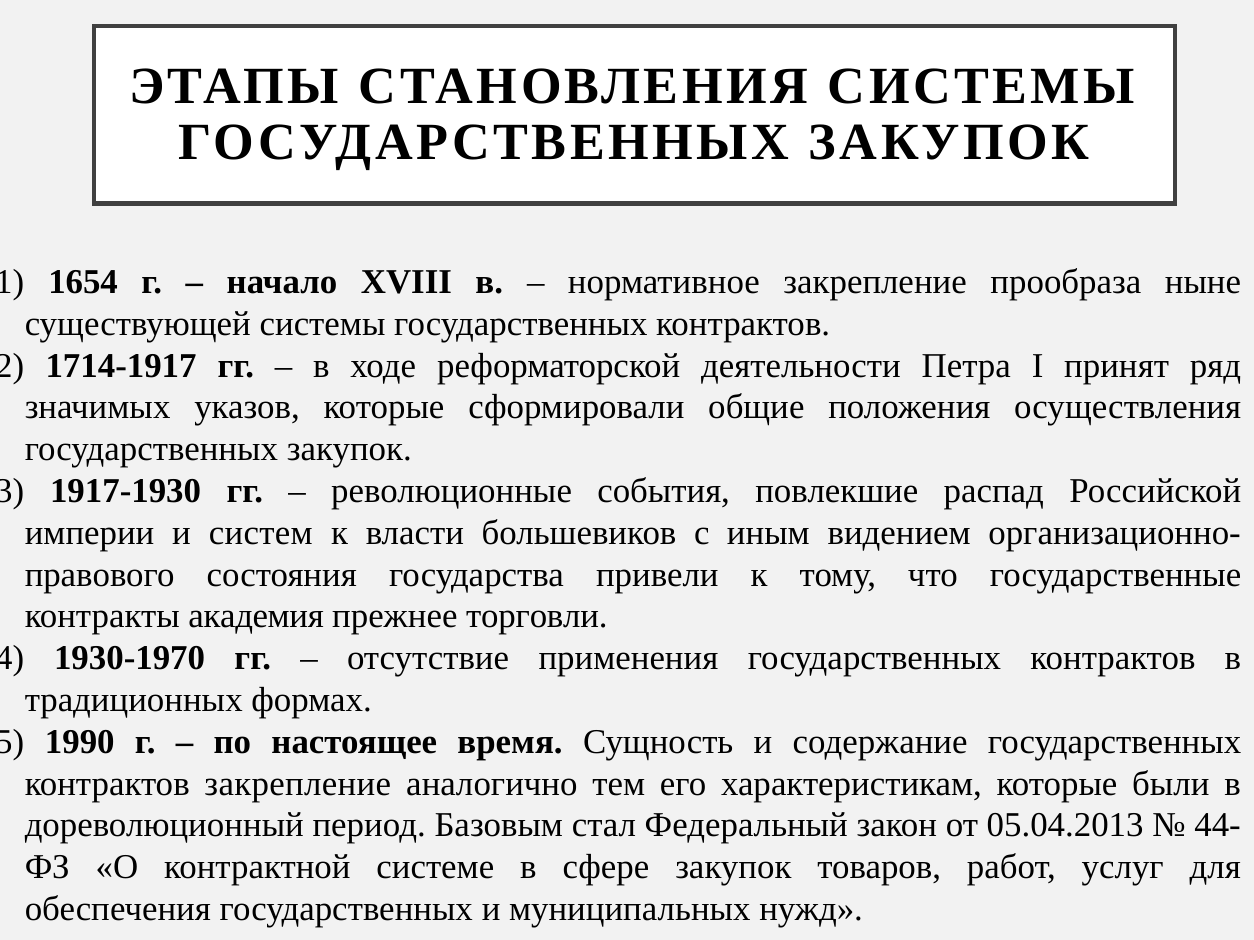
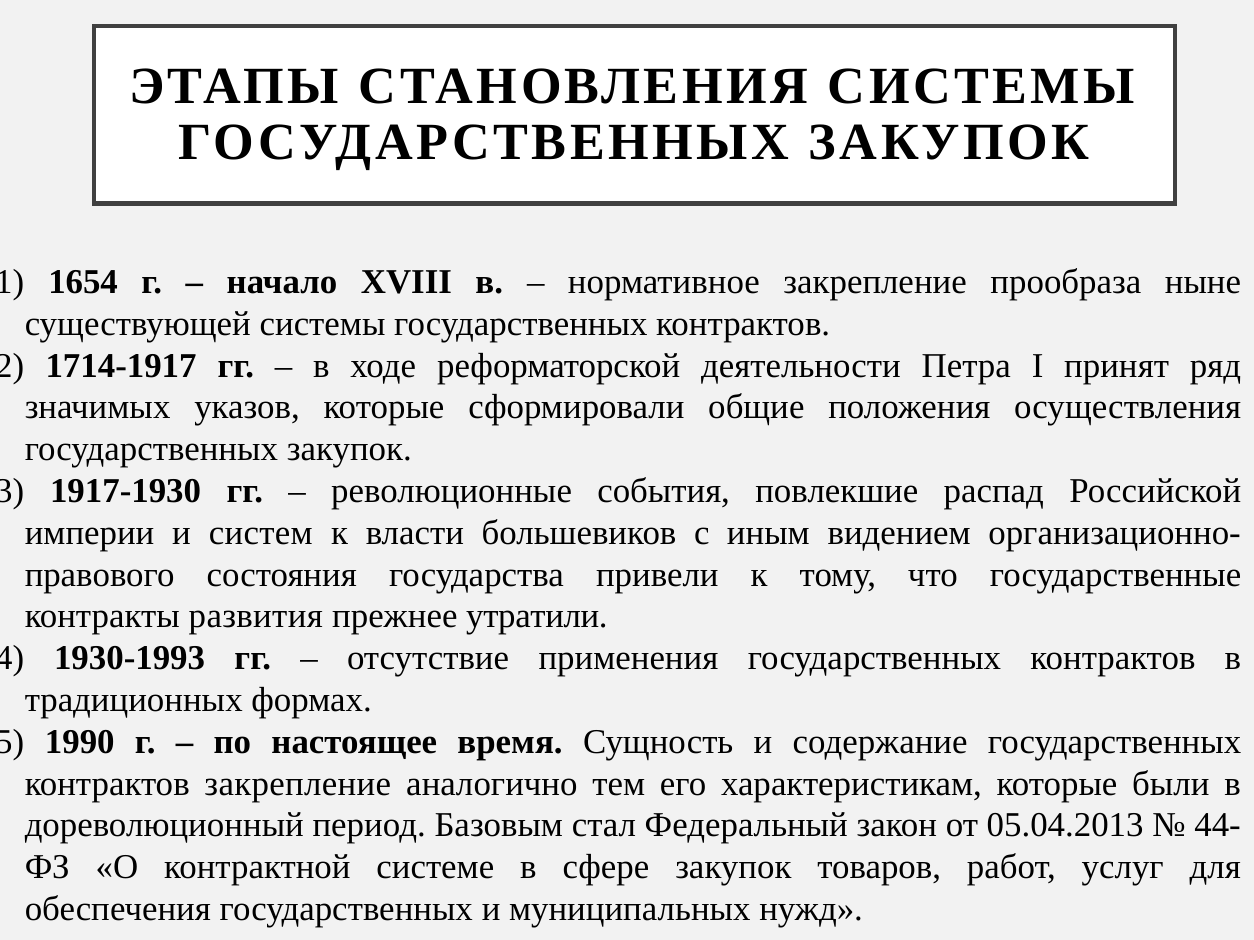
академия: академия -> развития
торговли: торговли -> утратили
1930-1970: 1930-1970 -> 1930-1993
